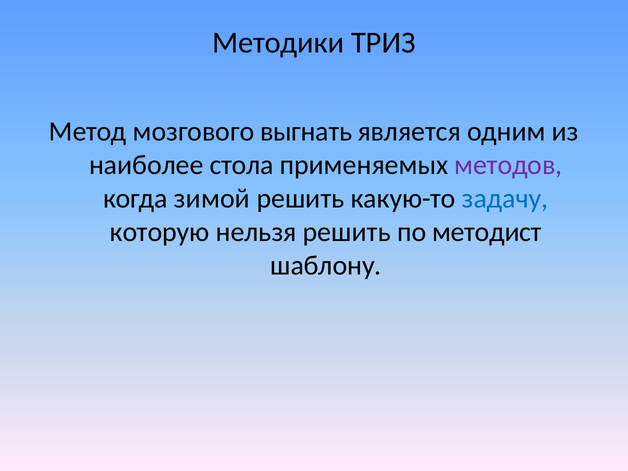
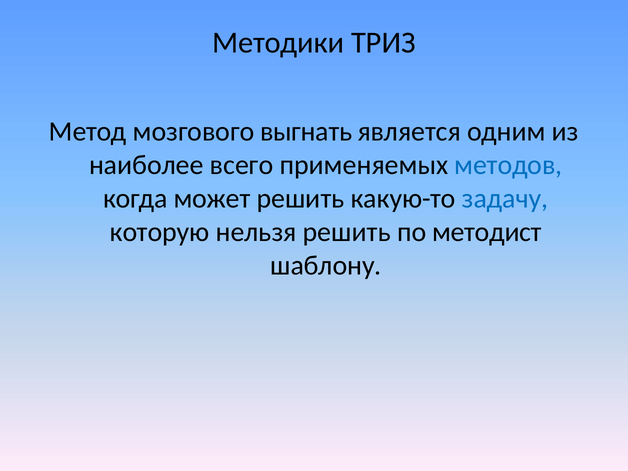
стола: стола -> всего
методов colour: purple -> blue
зимой: зимой -> может
